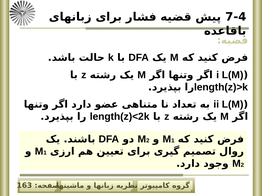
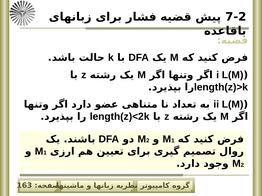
7-4: 7-4 -> 7-2
